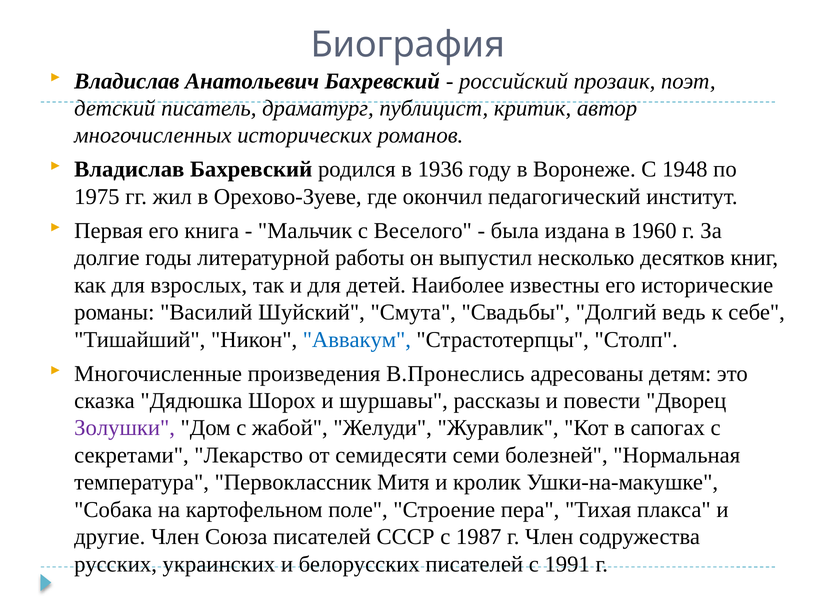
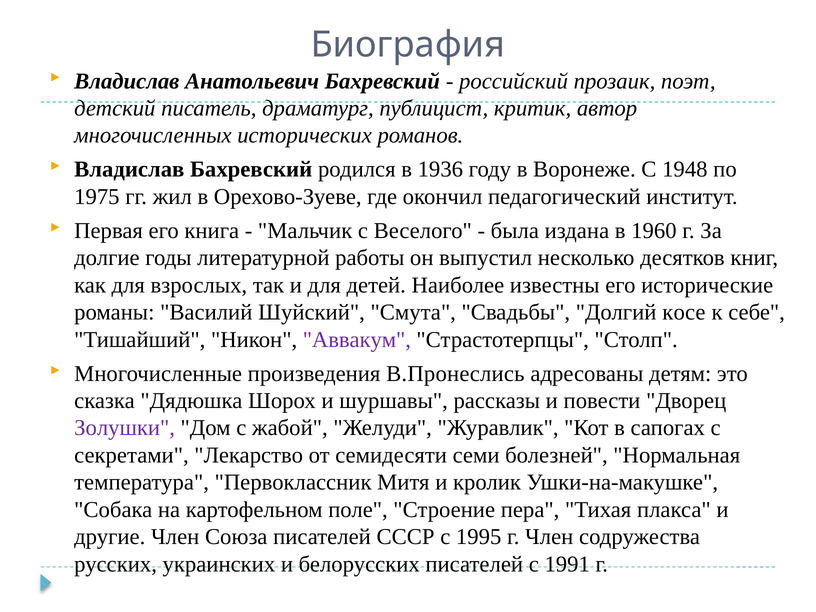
ведь: ведь -> косе
Аввакум colour: blue -> purple
1987: 1987 -> 1995
